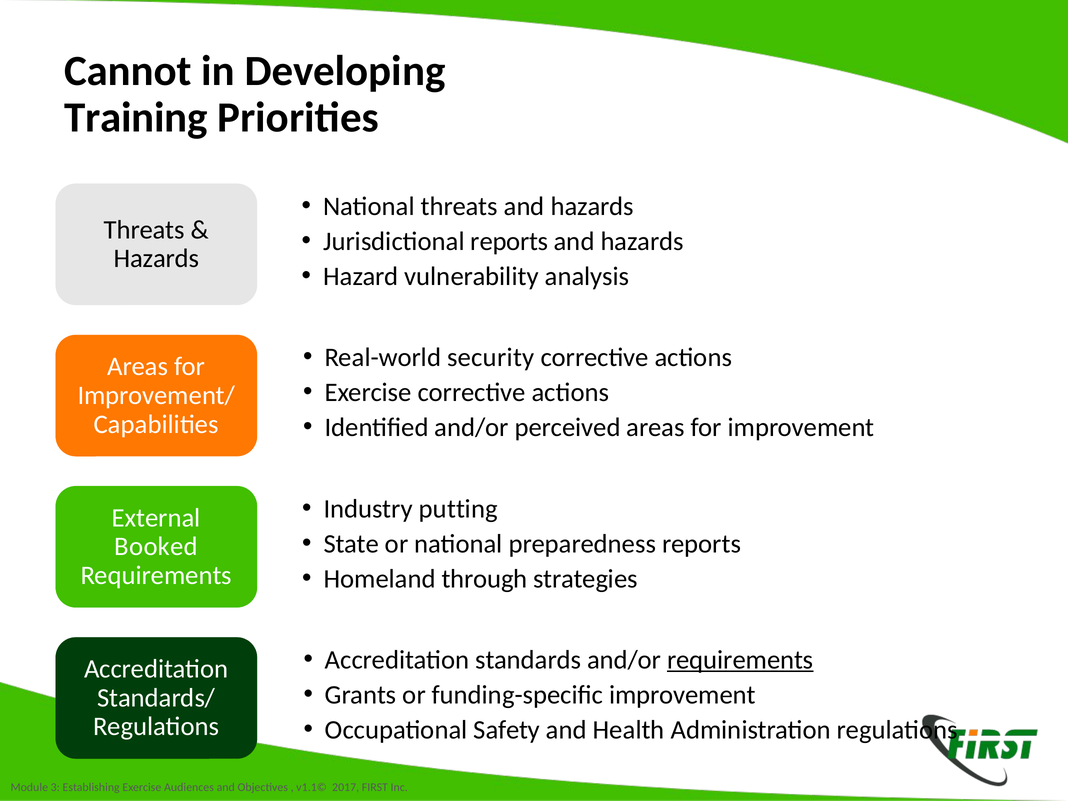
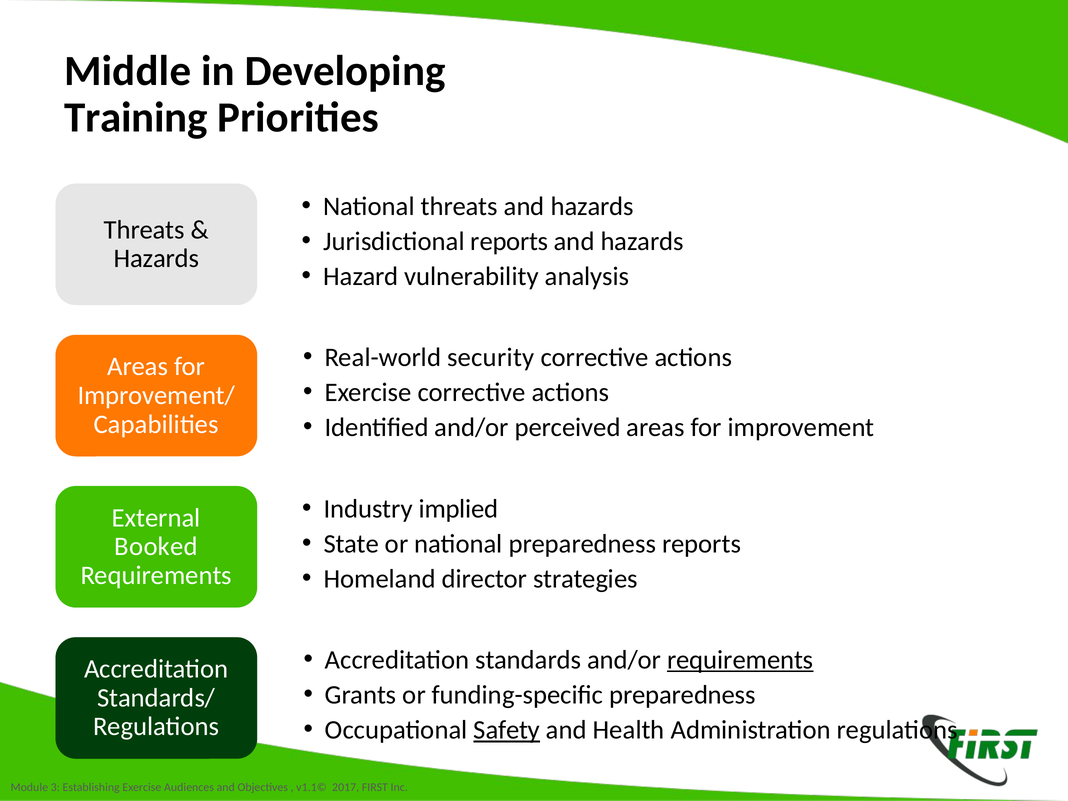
Cannot: Cannot -> Middle
putting: putting -> implied
through: through -> director
funding-specific improvement: improvement -> preparedness
Safety underline: none -> present
